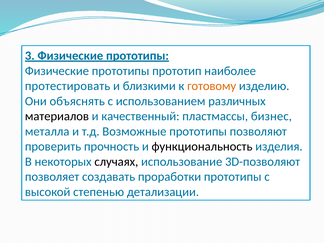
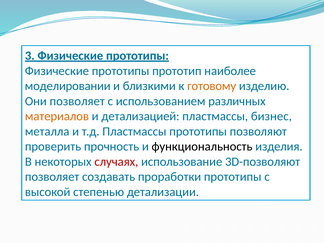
протестировать: протестировать -> моделировании
Они объяснять: объяснять -> позволяет
материалов colour: black -> orange
качественный: качественный -> детализацией
т.д Возможные: Возможные -> Пластмассы
случаях colour: black -> red
